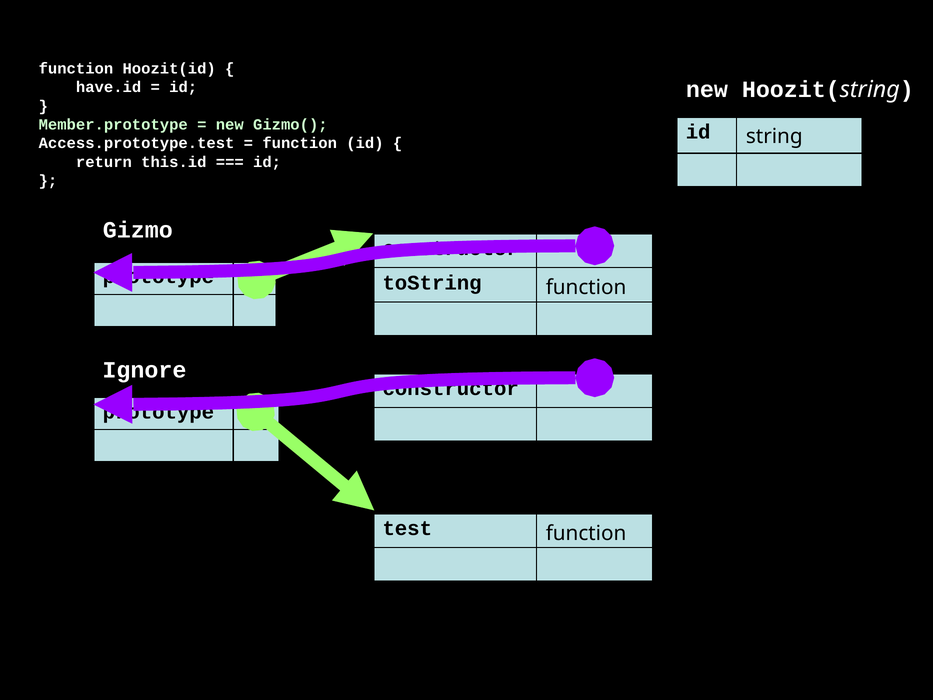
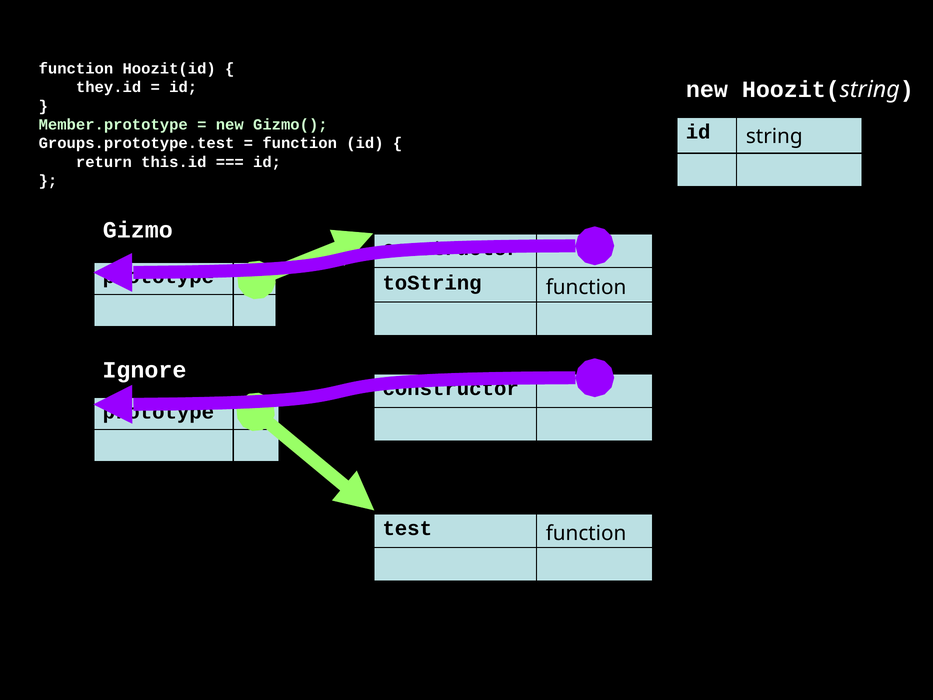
have.id: have.id -> they.id
Access.prototype.test: Access.prototype.test -> Groups.prototype.test
